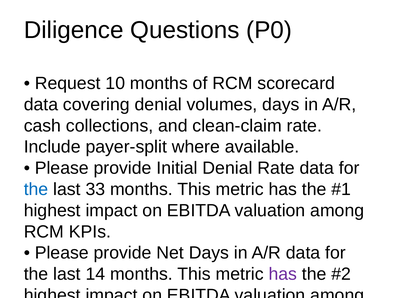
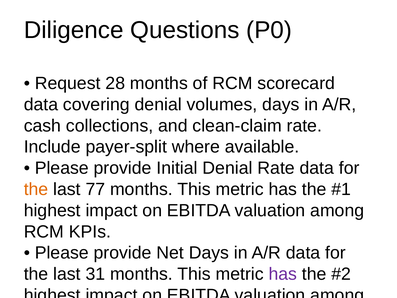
10: 10 -> 28
the at (36, 189) colour: blue -> orange
33: 33 -> 77
14: 14 -> 31
